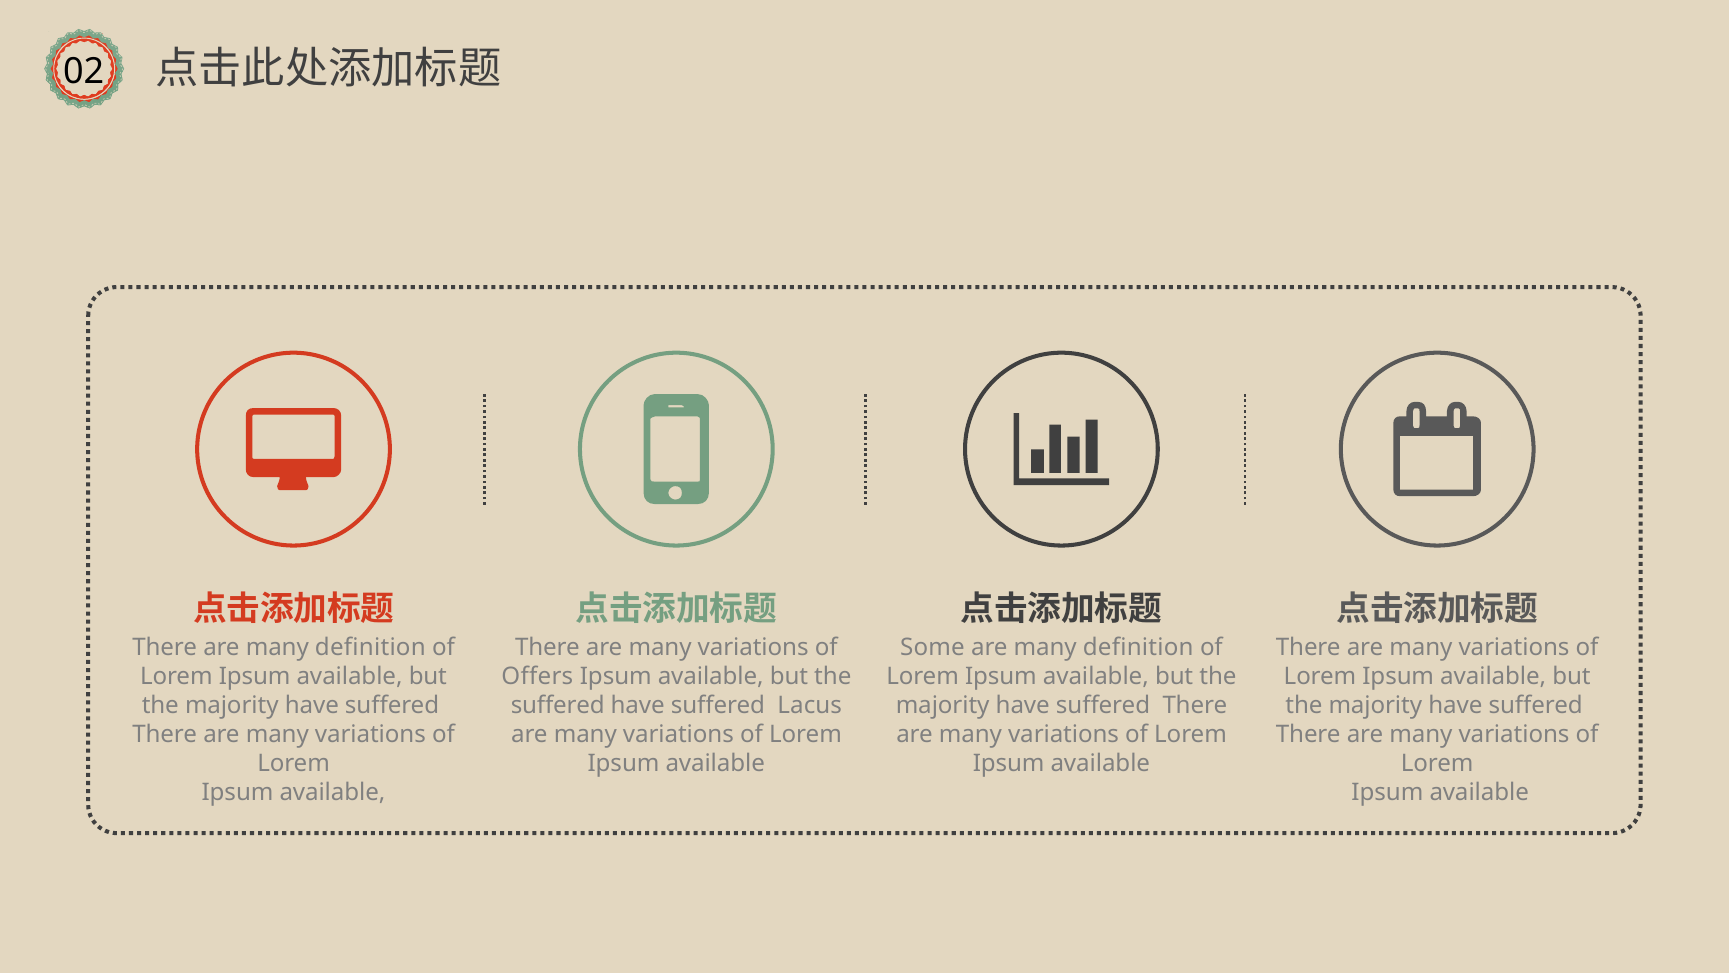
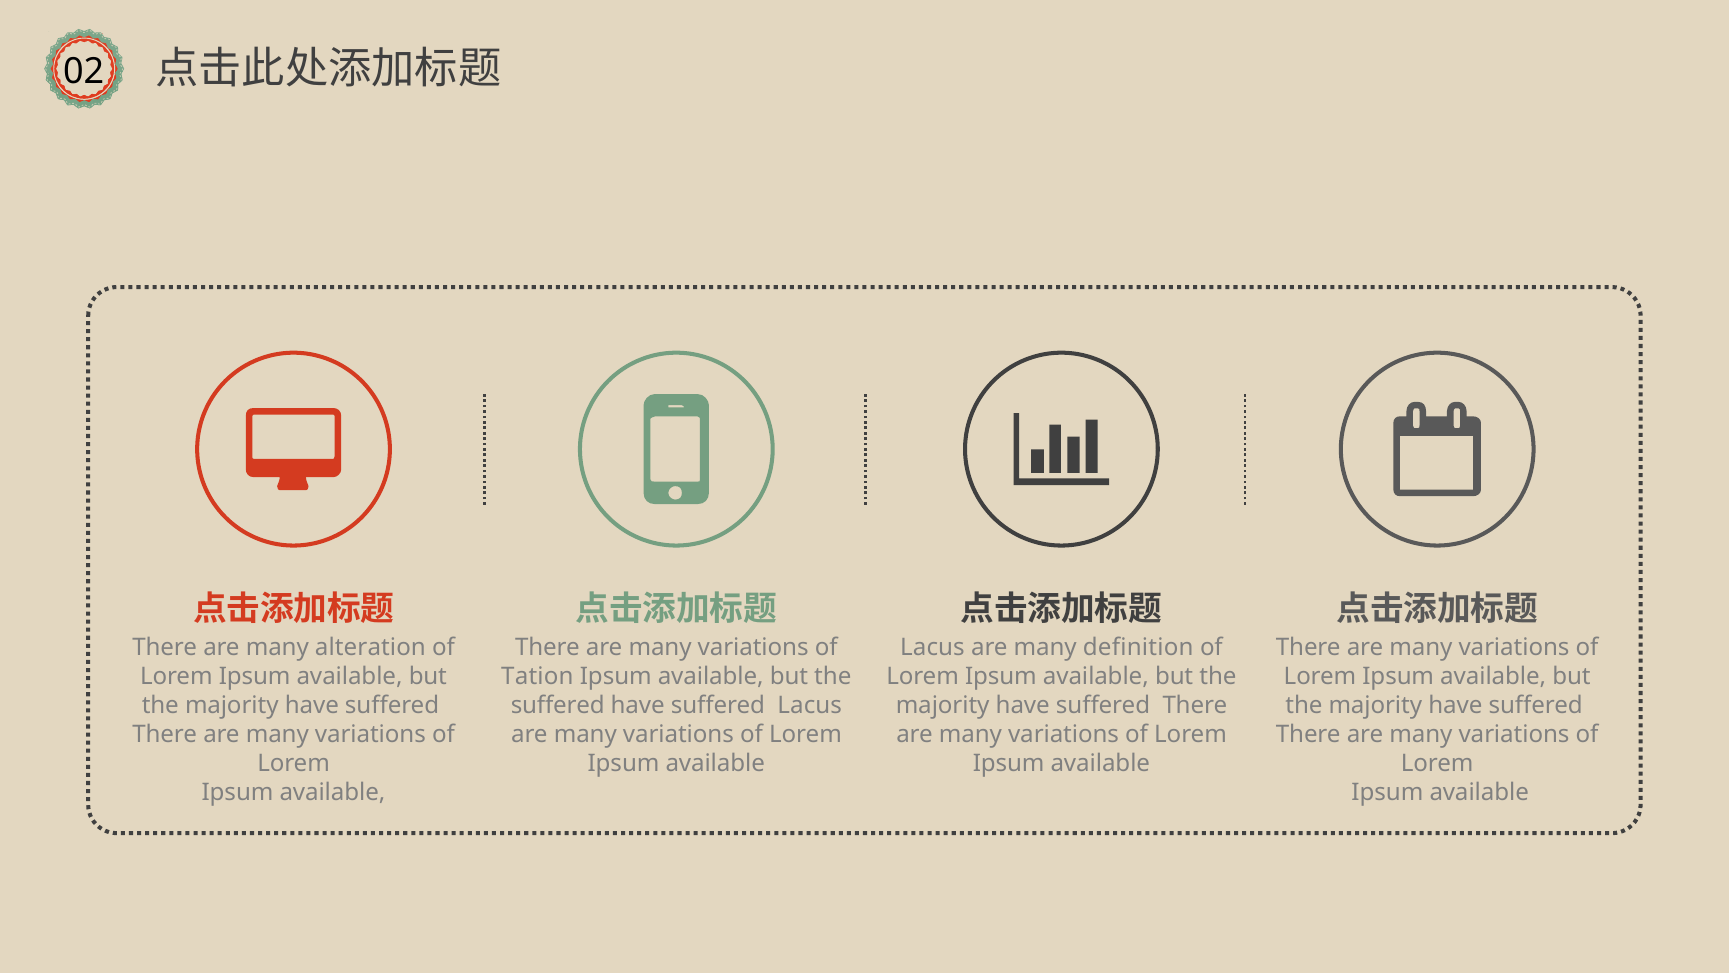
There are many definition: definition -> alteration
Some at (932, 648): Some -> Lacus
Offers: Offers -> Tation
